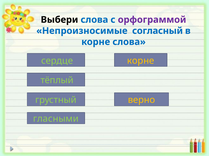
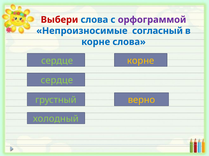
Выбери colour: black -> red
тёплый at (57, 81): тёплый -> сердце
гласными: гласными -> холодный
